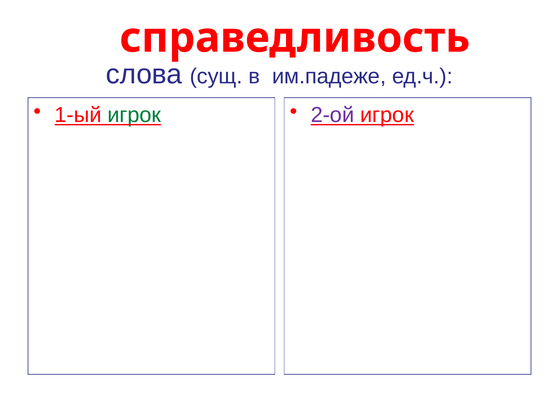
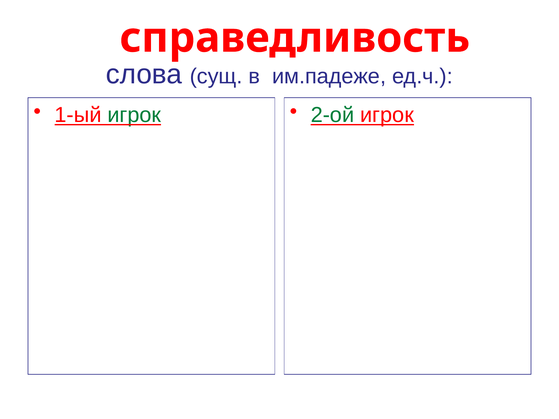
2-ой colour: purple -> green
